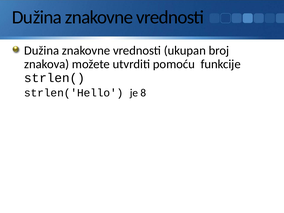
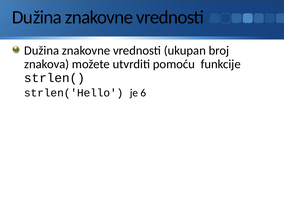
8: 8 -> 6
